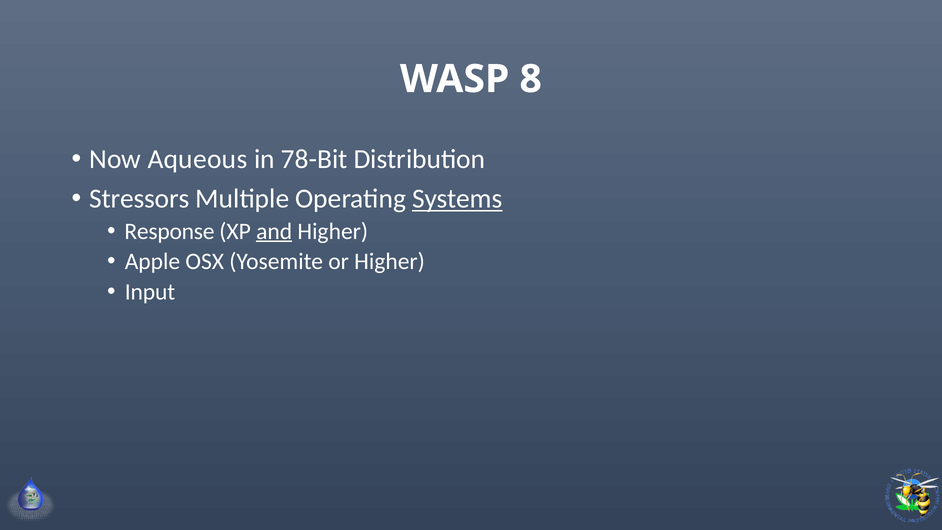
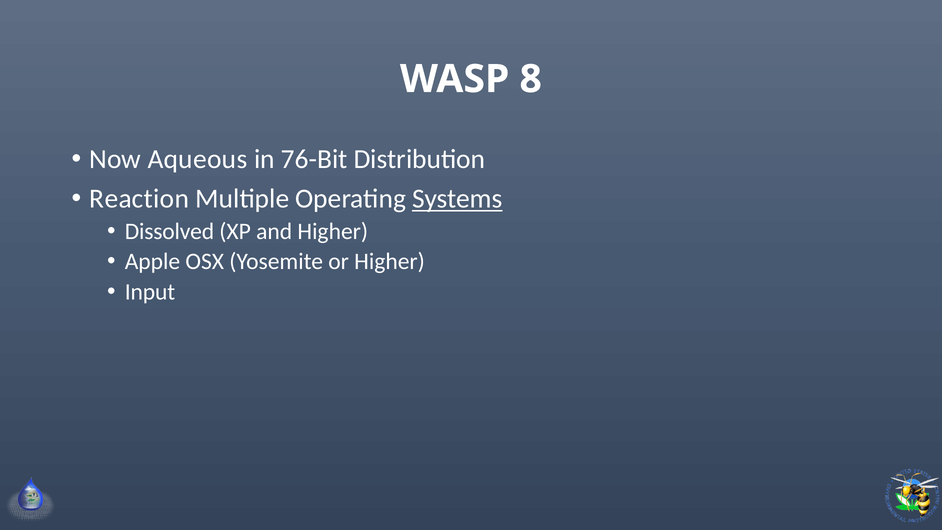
78-Bit: 78-Bit -> 76-Bit
Stressors: Stressors -> Reaction
Response: Response -> Dissolved
and underline: present -> none
